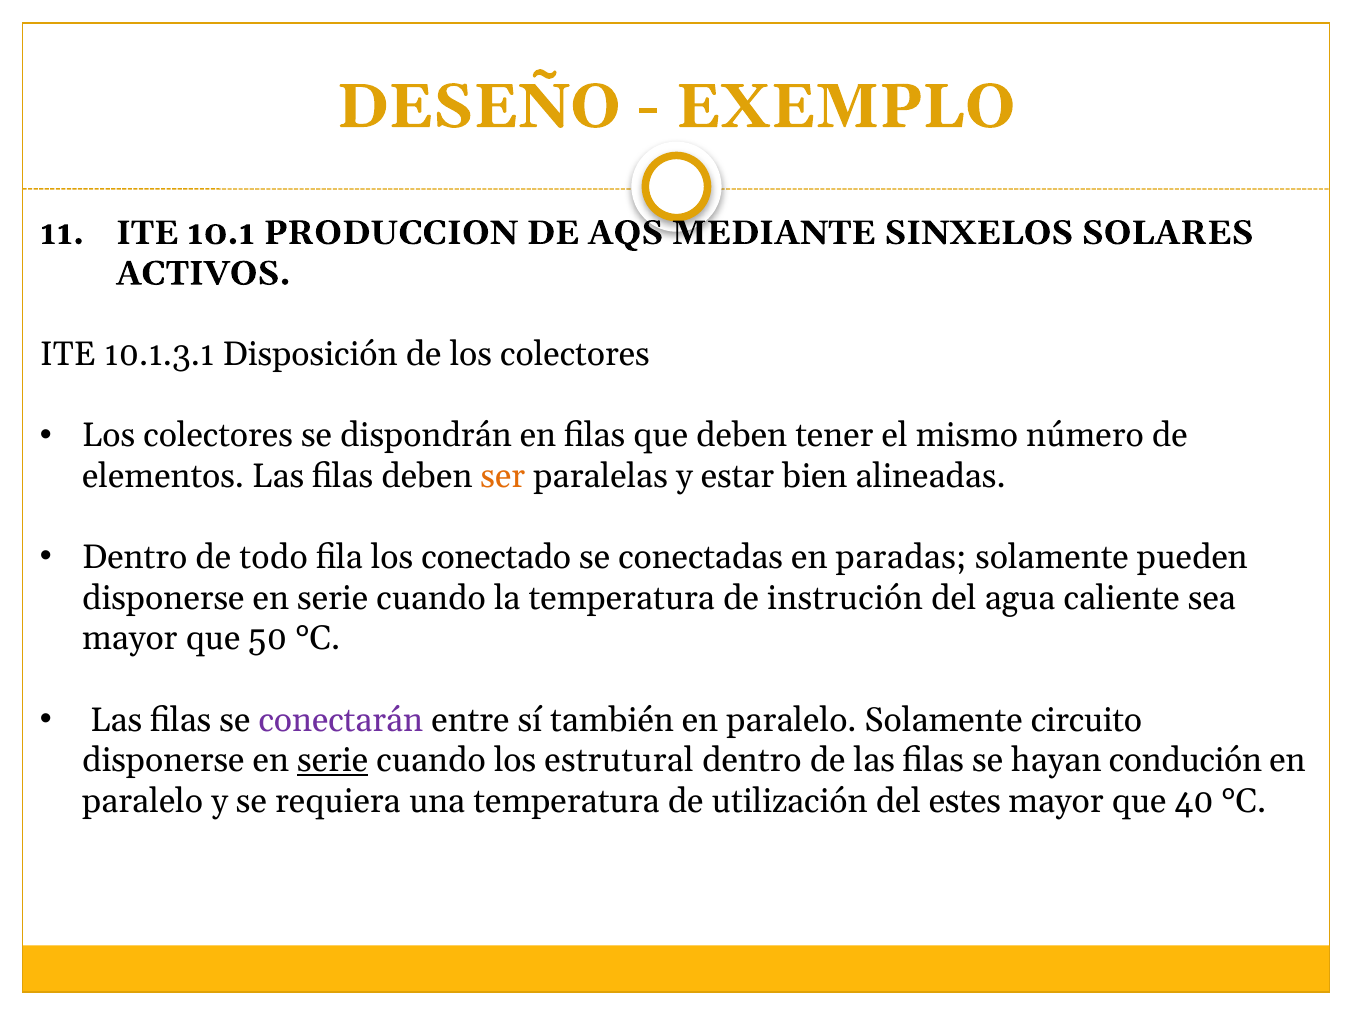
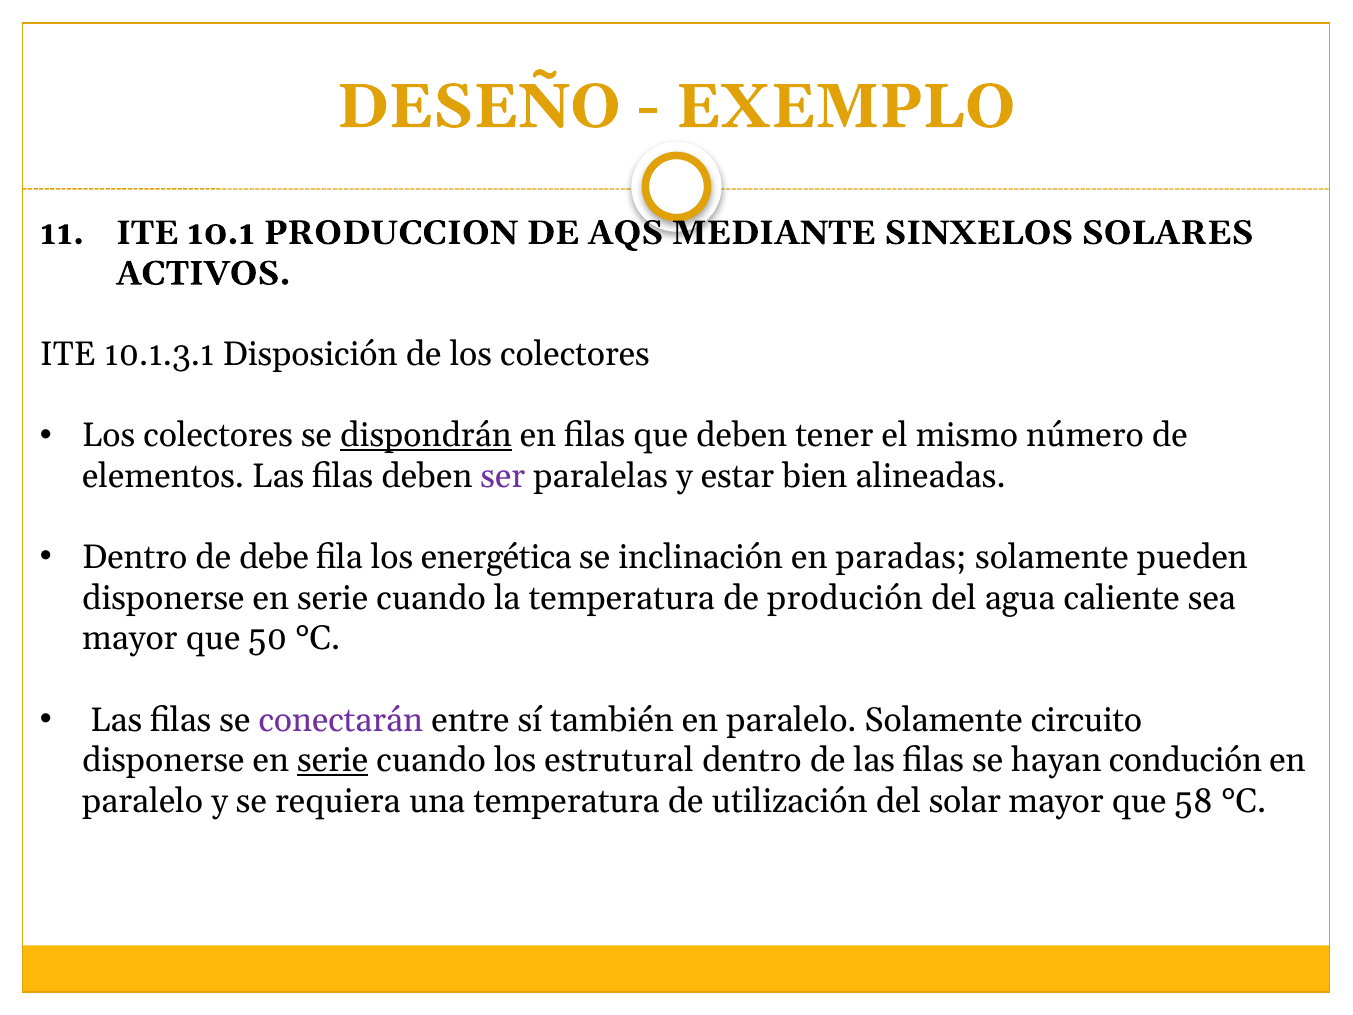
dispondrán underline: none -> present
ser colour: orange -> purple
todo: todo -> debe
conectado: conectado -> energética
conectadas: conectadas -> inclinación
instrución: instrución -> produción
estes: estes -> solar
40: 40 -> 58
